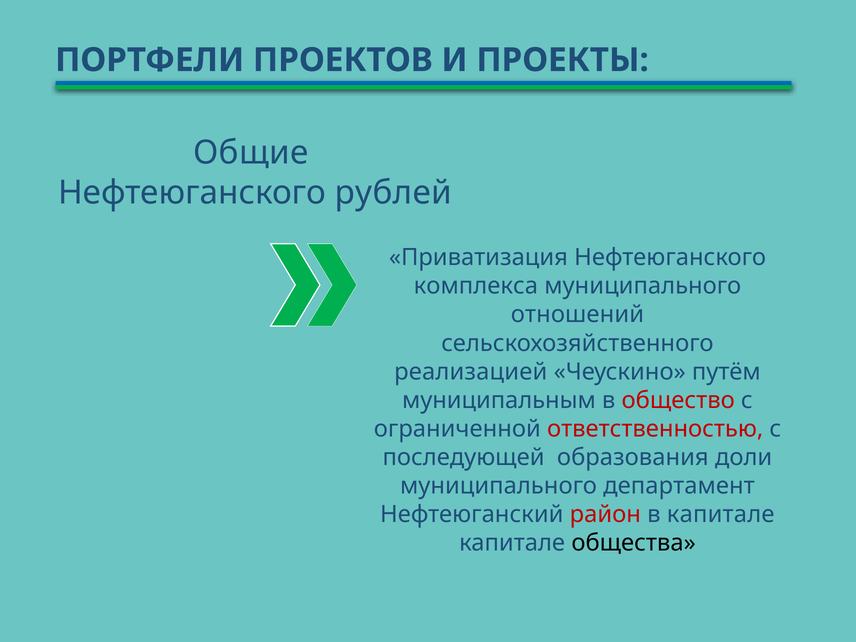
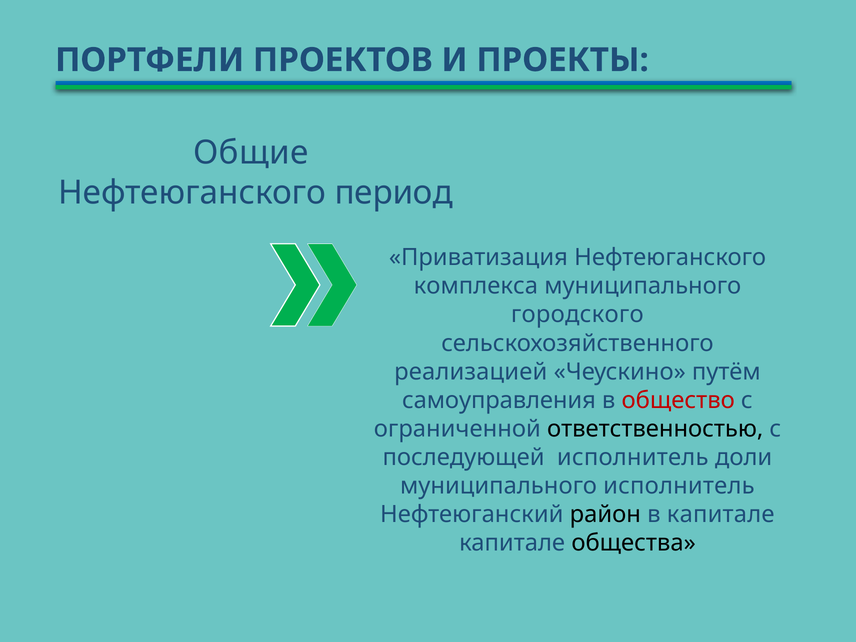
рублей: рублей -> период
отношений: отношений -> городского
муниципальным: муниципальным -> самоуправления
ответственностью colour: red -> black
последующей образования: образования -> исполнитель
муниципального департамент: департамент -> исполнитель
район colour: red -> black
